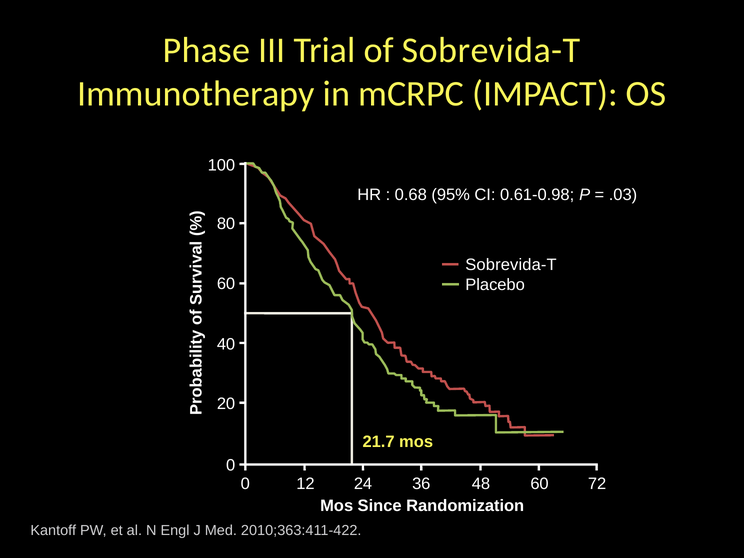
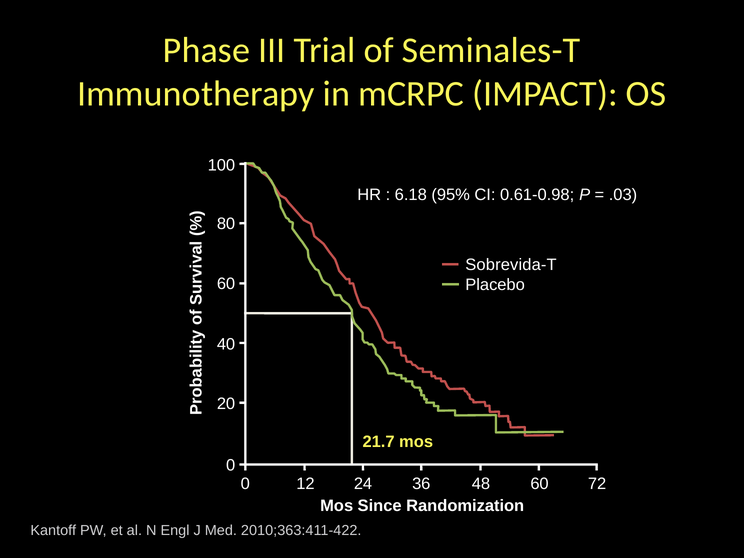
of Sobrevida-T: Sobrevida-T -> Seminales-T
0.68: 0.68 -> 6.18
